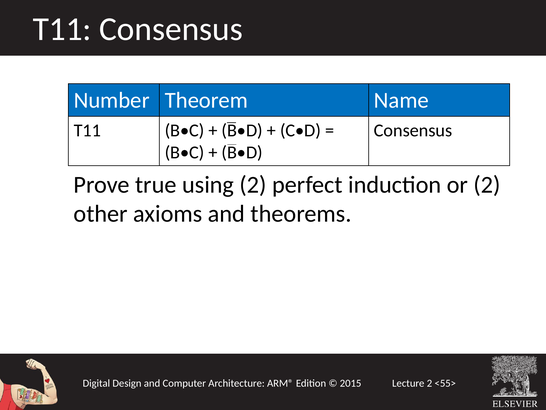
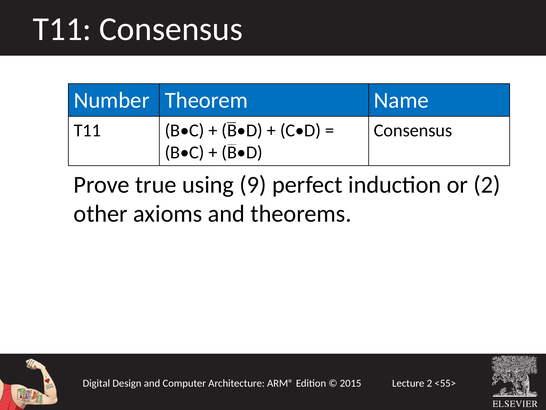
using 2: 2 -> 9
